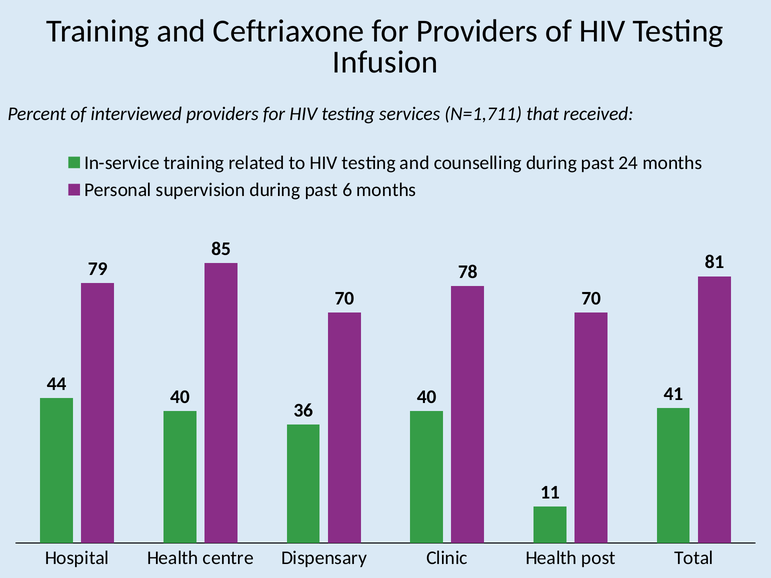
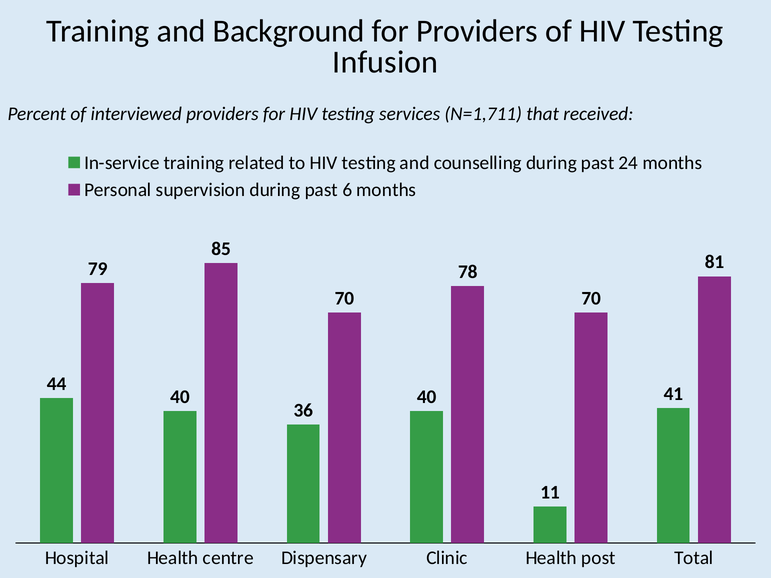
Ceftriaxone: Ceftriaxone -> Background
